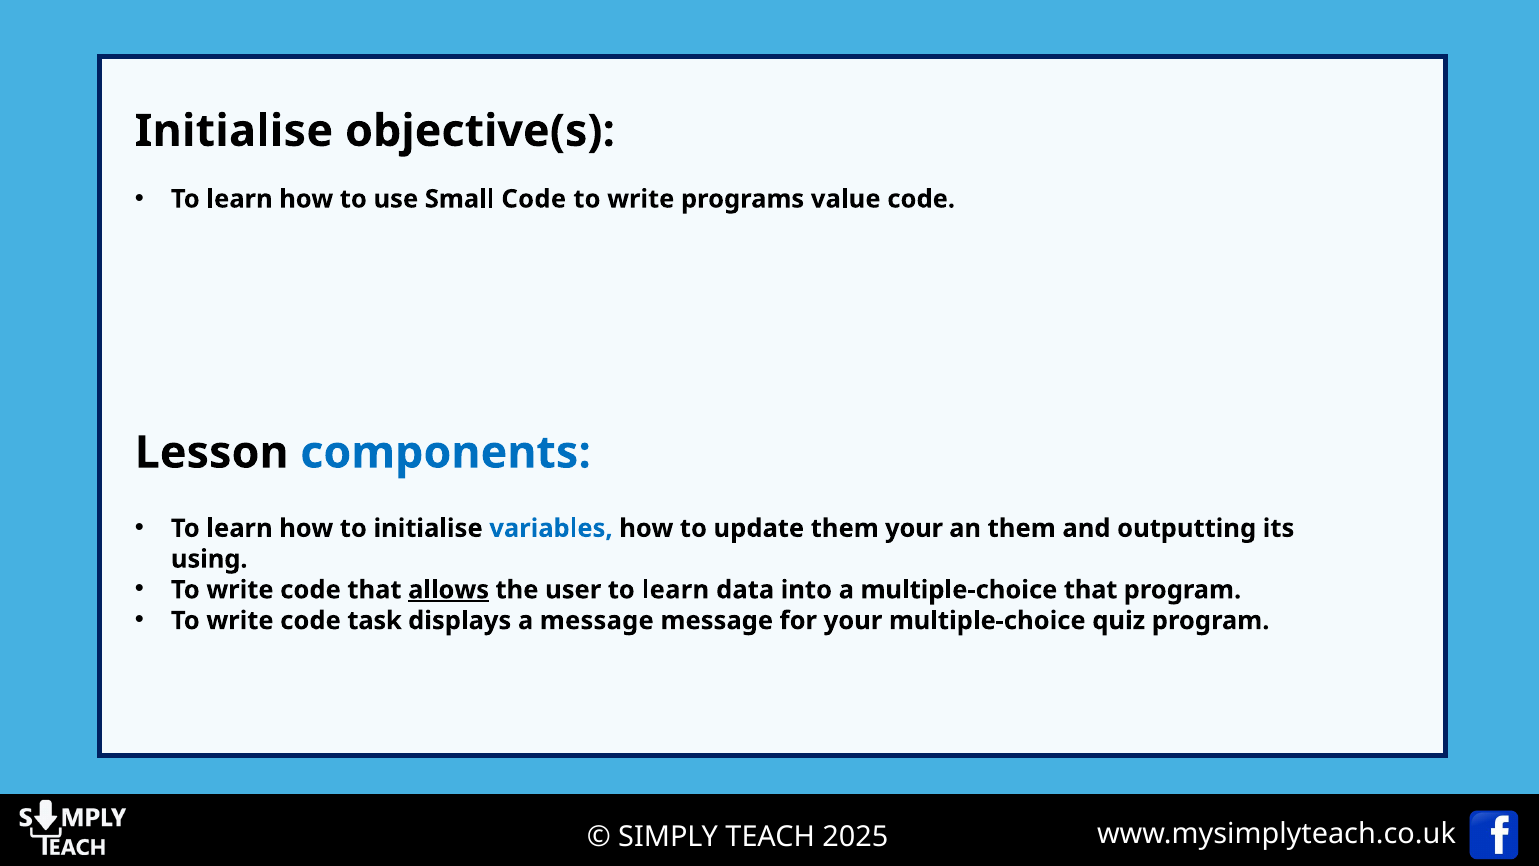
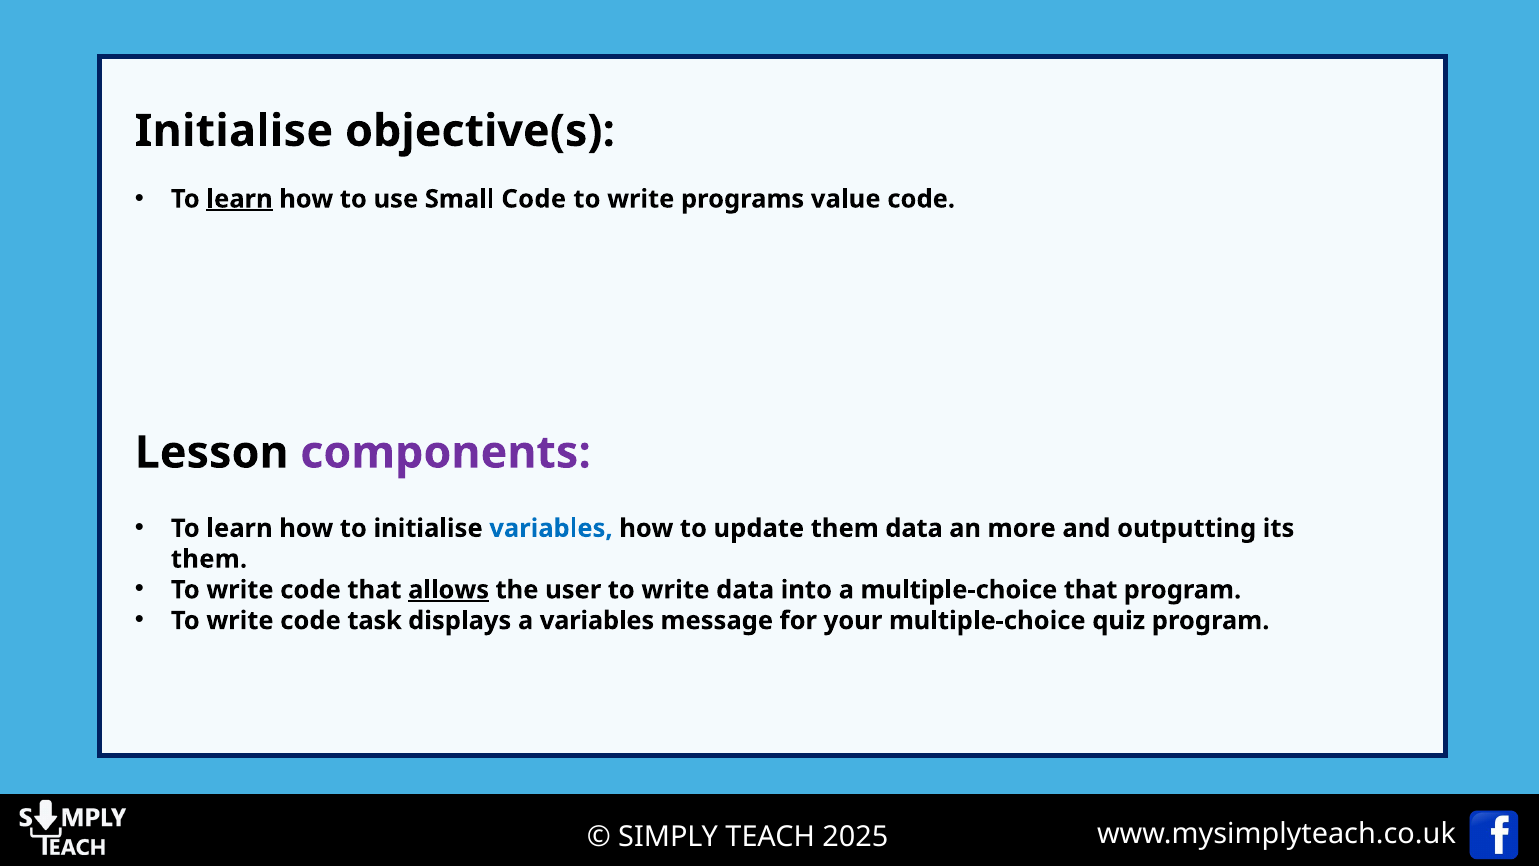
learn at (240, 199) underline: none -> present
components colour: blue -> purple
them your: your -> data
an them: them -> more
using at (209, 559): using -> them
user to learn: learn -> write
a message: message -> variables
